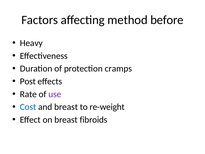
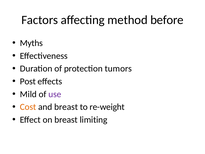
Heavy: Heavy -> Myths
cramps: cramps -> tumors
Rate: Rate -> Mild
Cost colour: blue -> orange
fibroids: fibroids -> limiting
